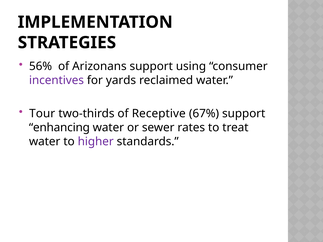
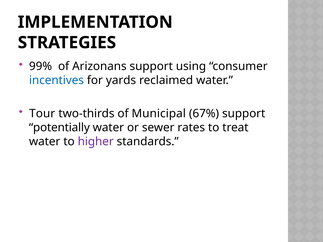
56%: 56% -> 99%
incentives colour: purple -> blue
Receptive: Receptive -> Municipal
enhancing: enhancing -> potentially
